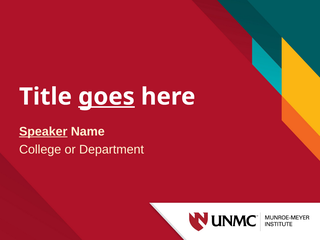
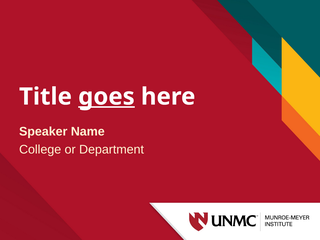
Speaker underline: present -> none
